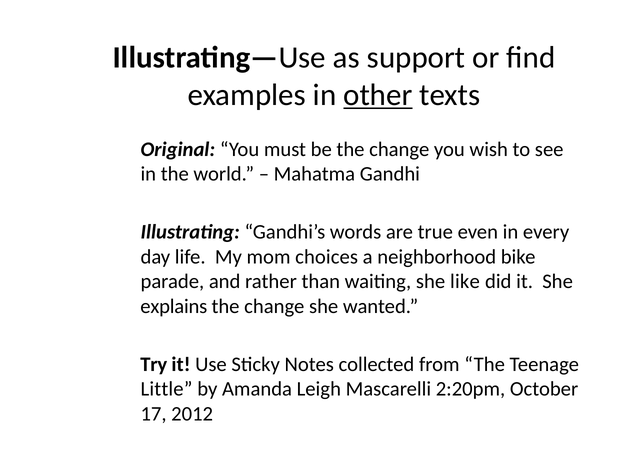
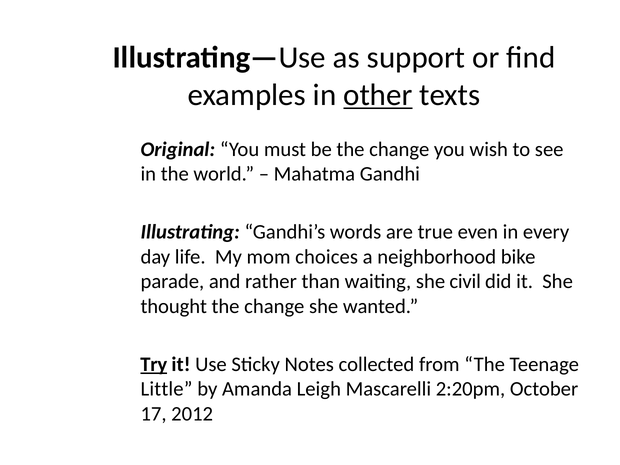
like: like -> civil
explains: explains -> thought
Try underline: none -> present
